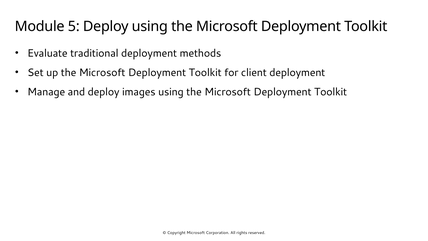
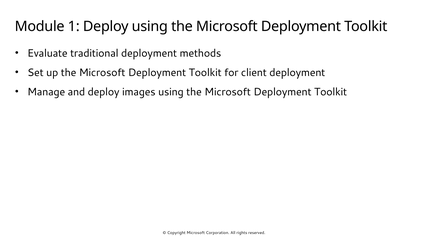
5: 5 -> 1
